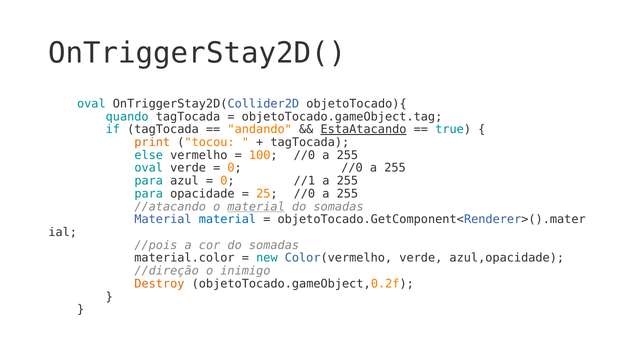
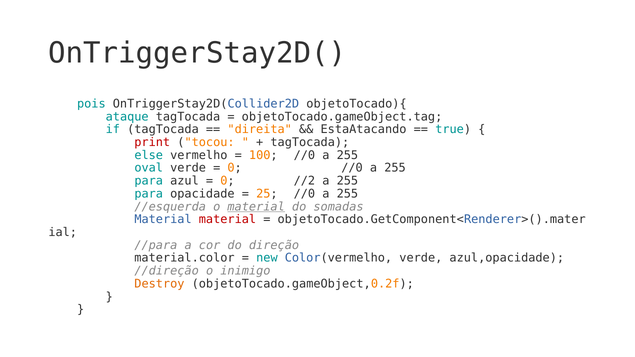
oval at (91, 104): oval -> pois
quando: quando -> ataque
andando: andando -> direita
EstaAtacando underline: present -> none
print colour: orange -> red
//1: //1 -> //2
//atacando: //atacando -> //esquerda
material at (227, 220) colour: blue -> red
//pois: //pois -> //para
cor do somadas: somadas -> direção
